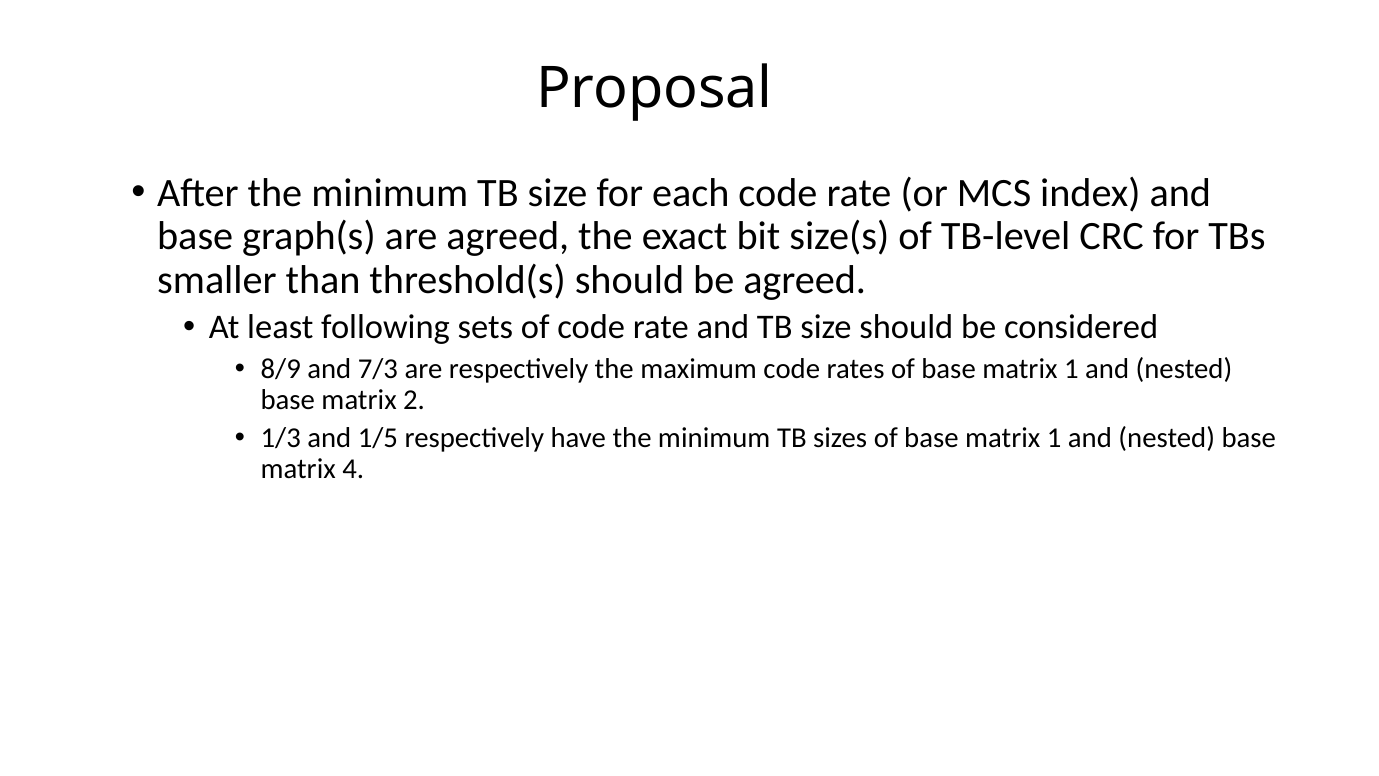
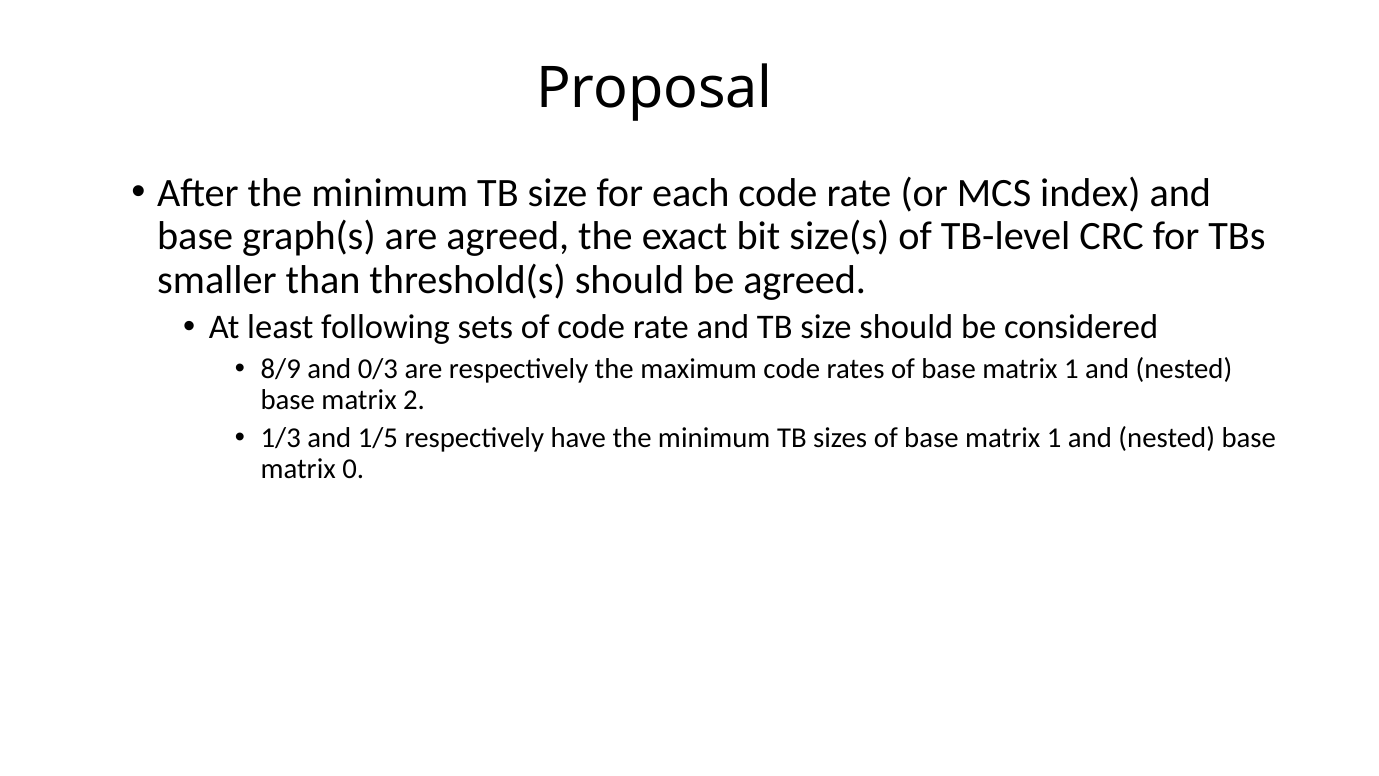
7/3: 7/3 -> 0/3
4: 4 -> 0
